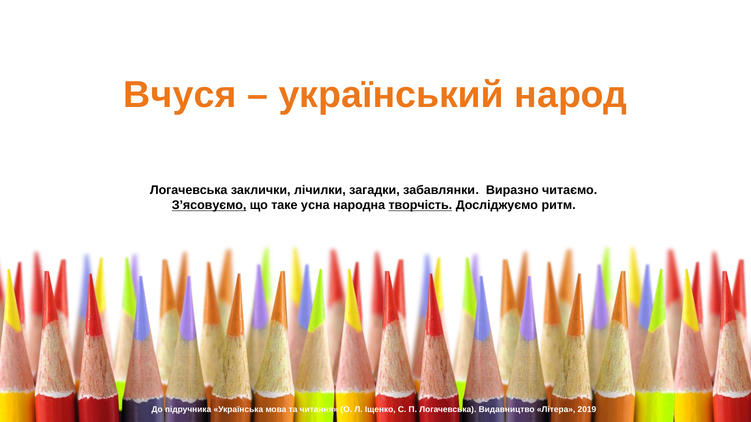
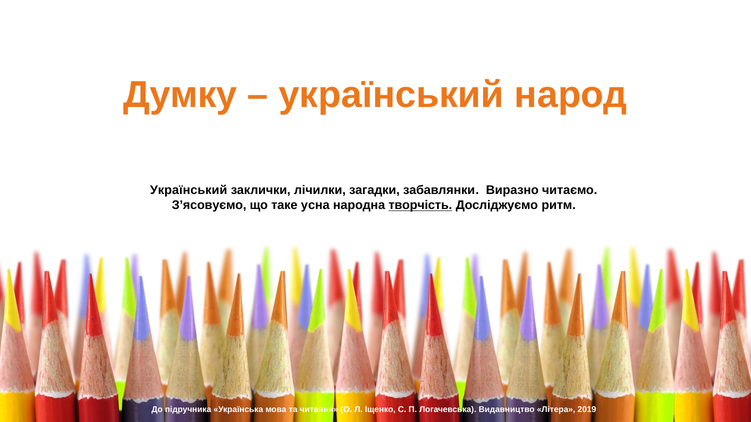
Вчуся: Вчуся -> Думку
Логачевська at (189, 190): Логачевська -> Український
З’ясовуємо underline: present -> none
